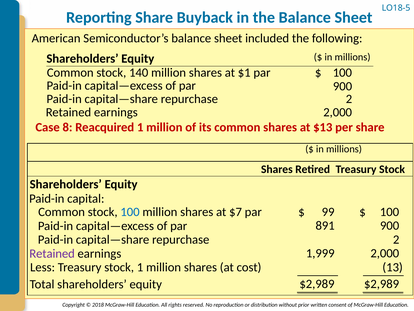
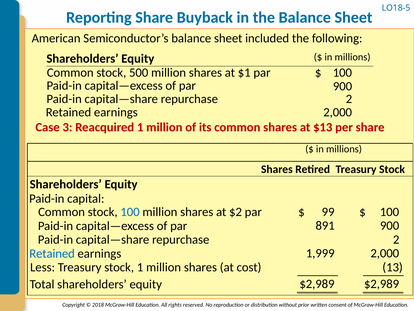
140: 140 -> 500
8: 8 -> 3
$7: $7 -> $2
Retained at (52, 253) colour: purple -> blue
